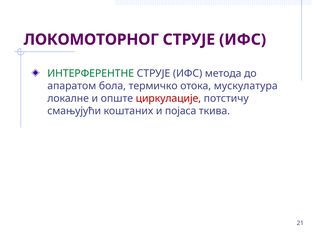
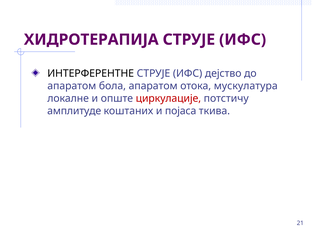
ЛОКОМОТОРНОГ: ЛОКОМОТОРНОГ -> ХИДРОТЕРАПИЈА
ИНТЕРФЕРЕНТНЕ colour: green -> black
метода: метода -> дејство
бола термичко: термичко -> апаратом
смањујући: смањујући -> амплитуде
